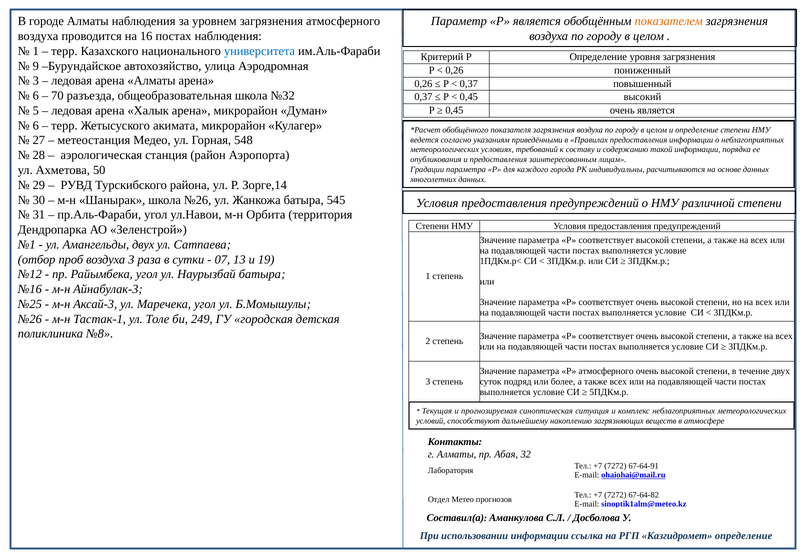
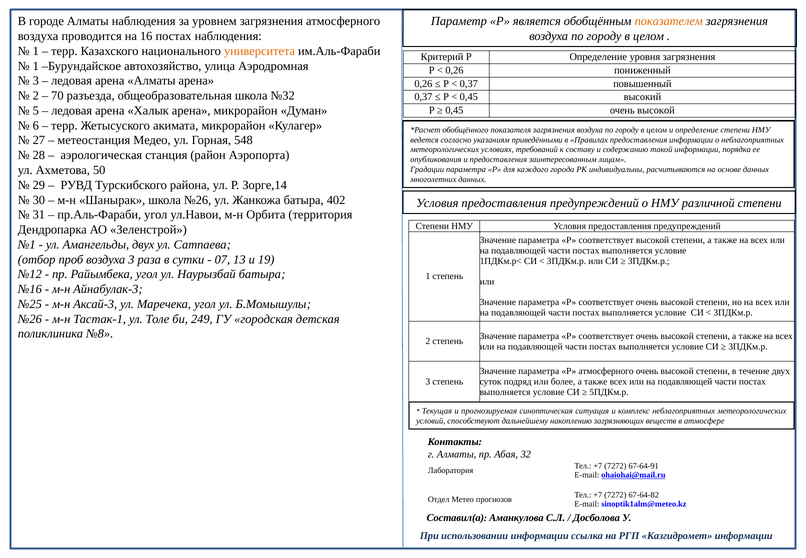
университета colour: blue -> orange
9 at (36, 66): 9 -> 1
6 at (36, 96): 6 -> 2
0,45 очень является: является -> высокой
545: 545 -> 402
Казгидромет определение: определение -> информации
